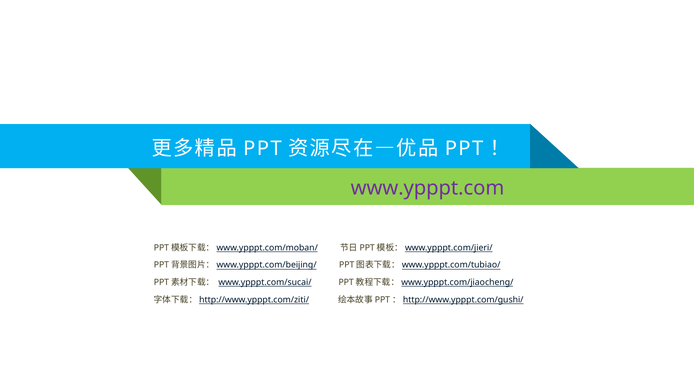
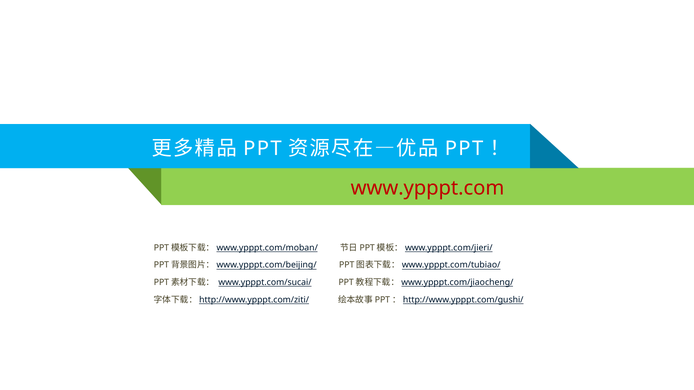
www.ypppt.com colour: purple -> red
